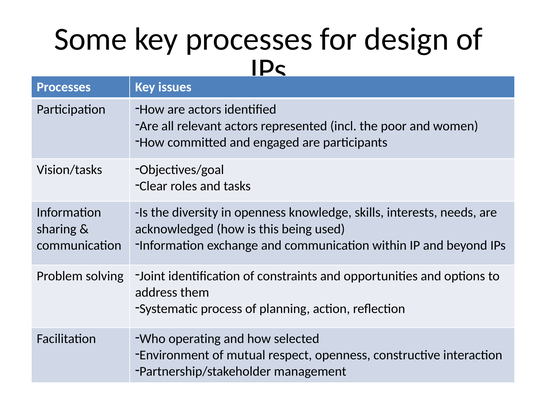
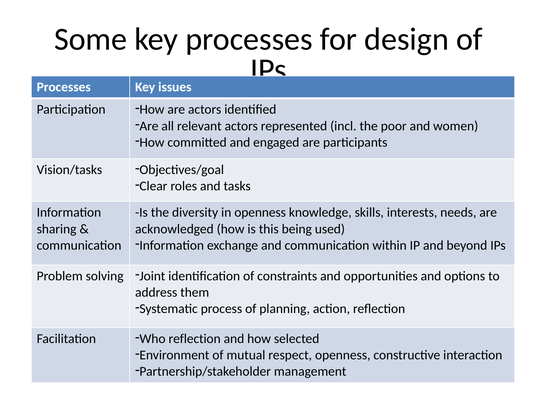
Who operating: operating -> reflection
